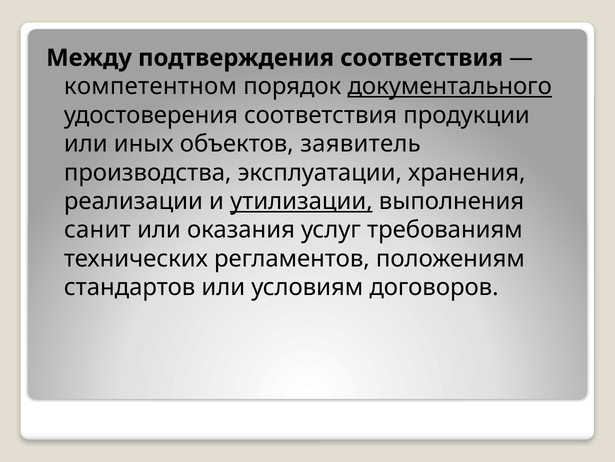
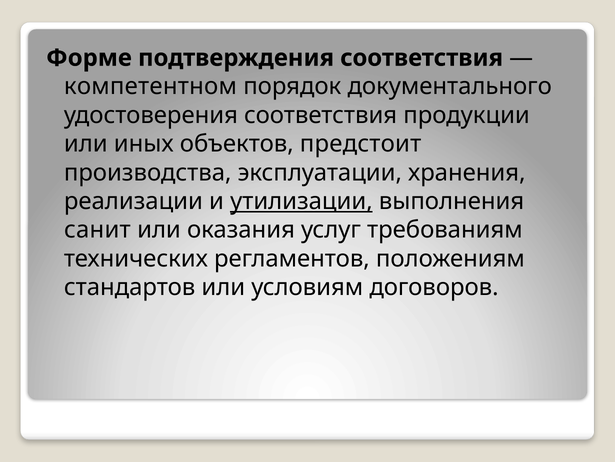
Между: Между -> Форме
документального underline: present -> none
заявитель: заявитель -> предстоит
